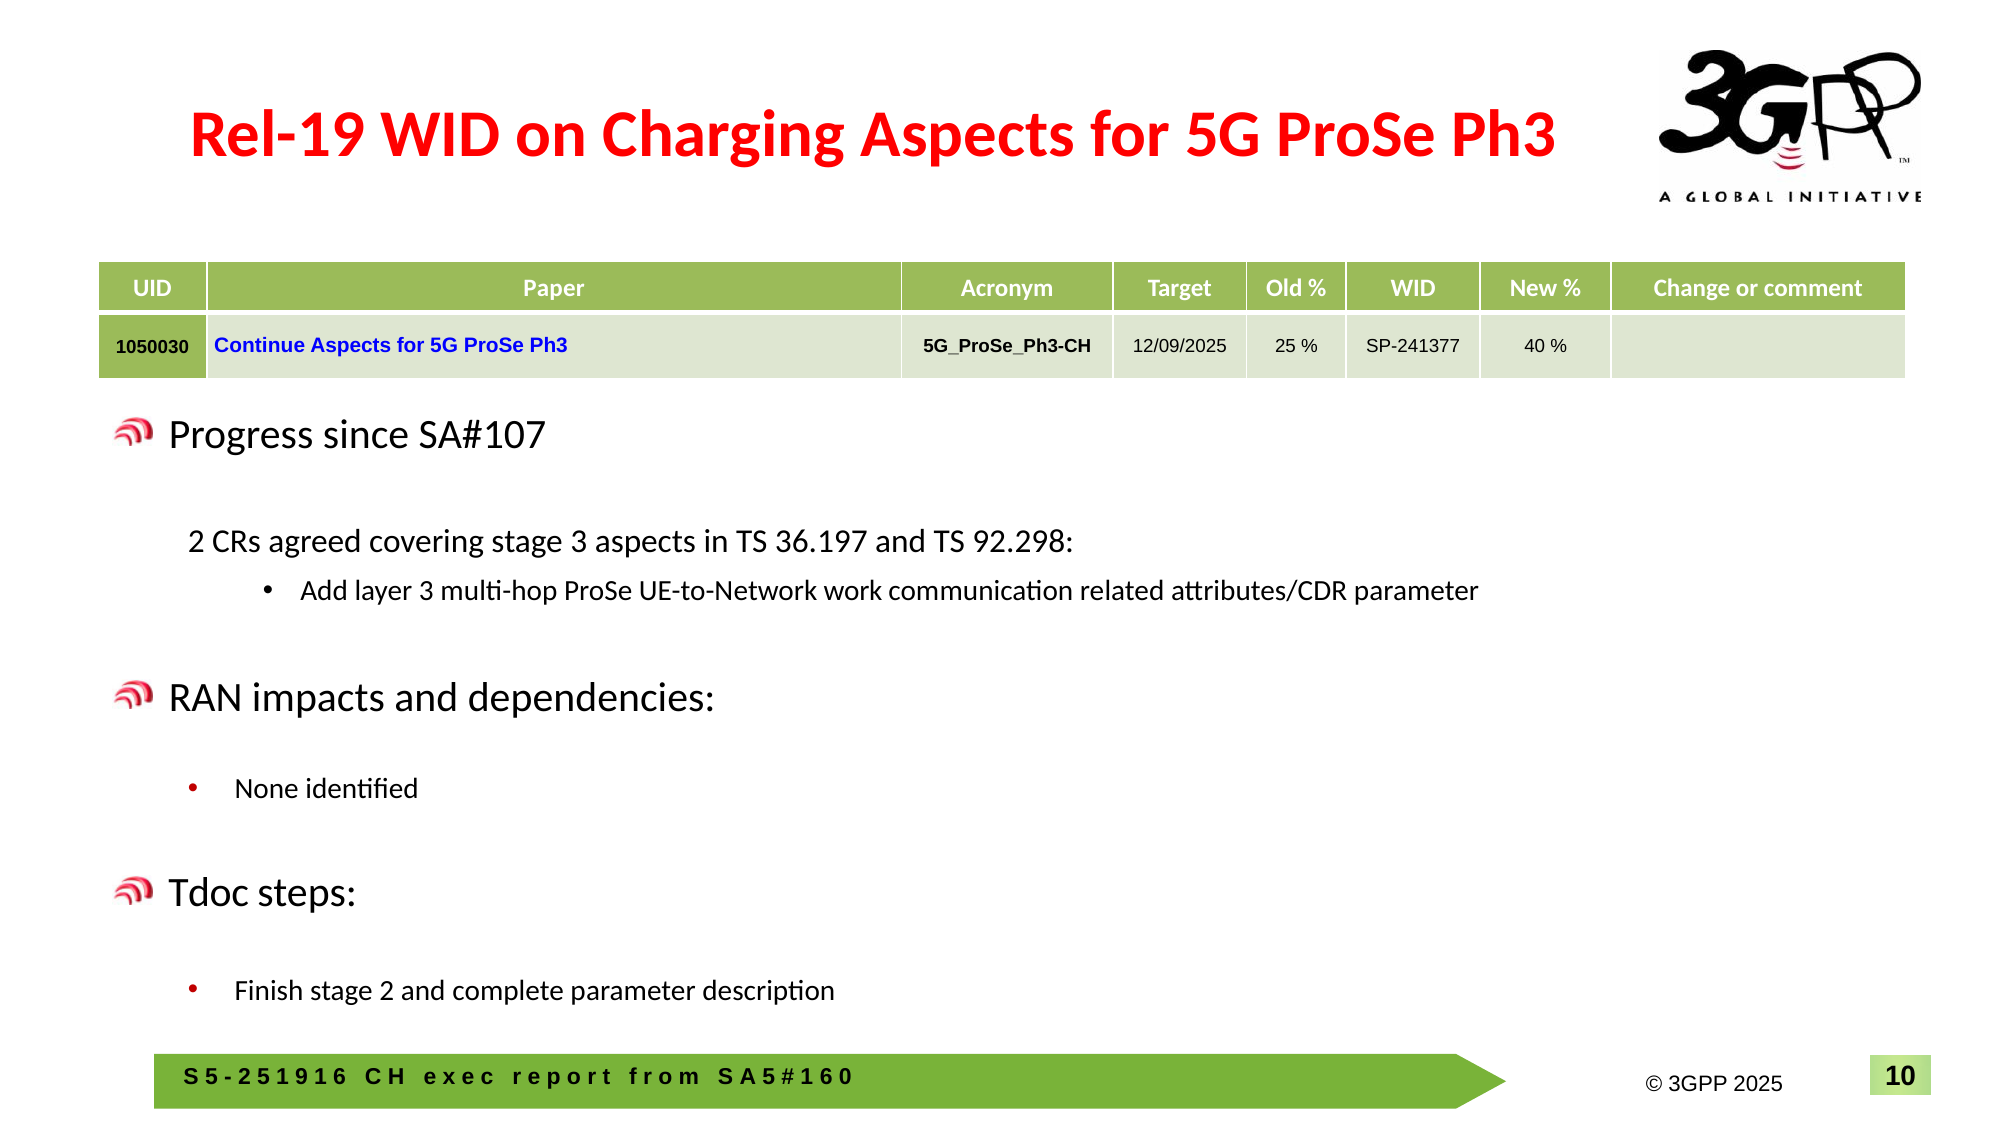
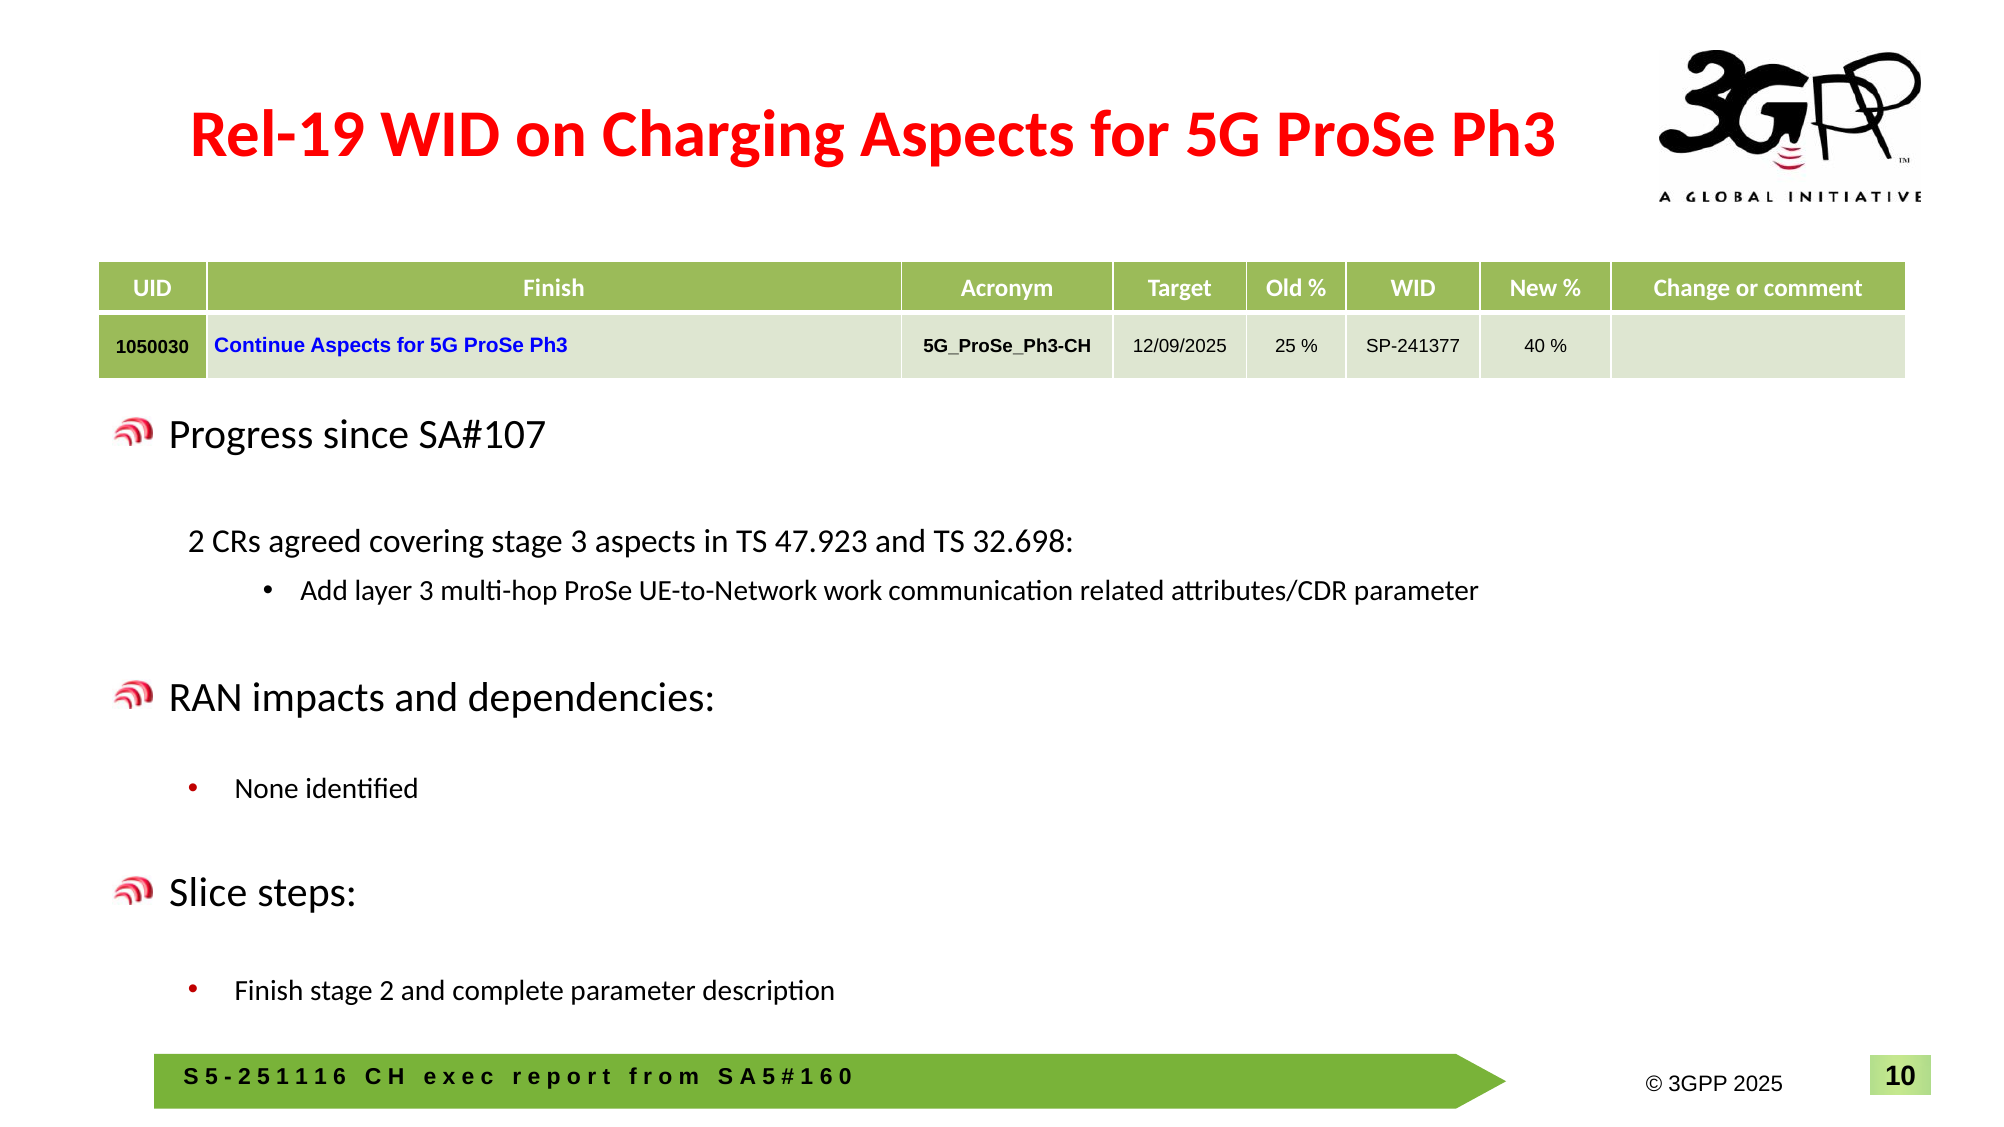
UID Paper: Paper -> Finish
36.197: 36.197 -> 47.923
92.298: 92.298 -> 32.698
Tdoc: Tdoc -> Slice
9 at (302, 1077): 9 -> 1
